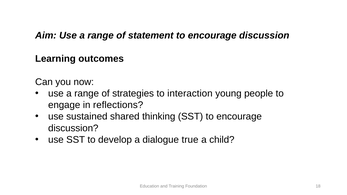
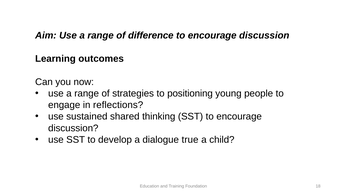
statement: statement -> difference
interaction: interaction -> positioning
